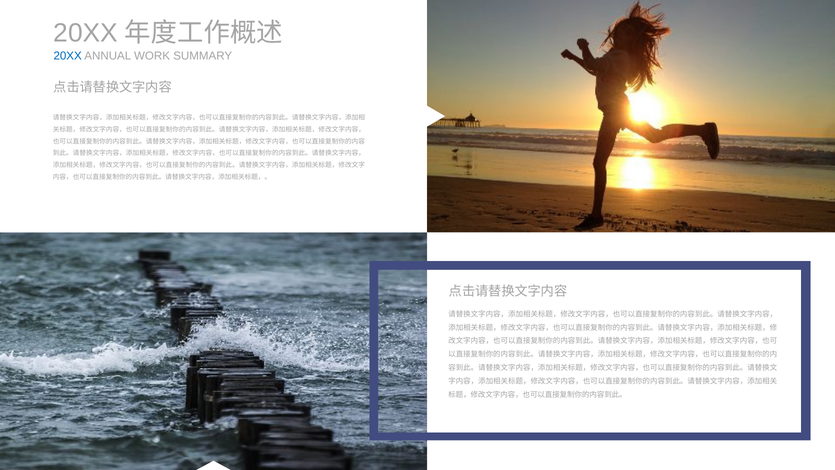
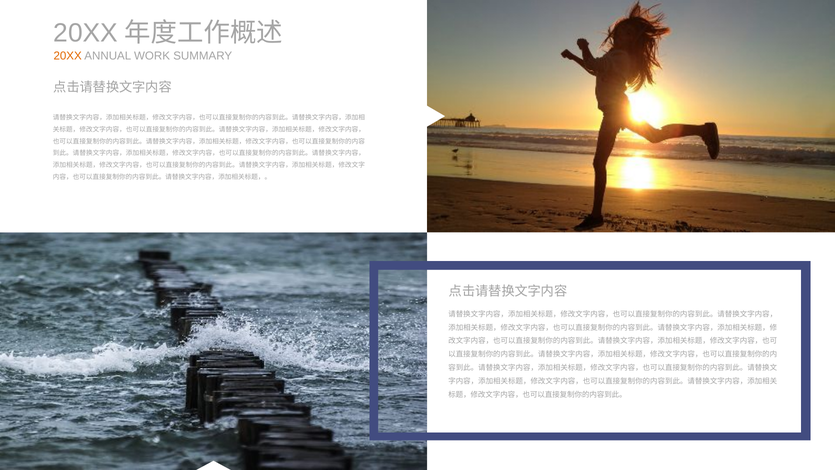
20XX at (68, 56) colour: blue -> orange
